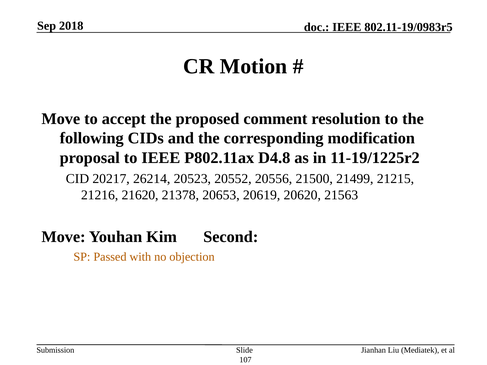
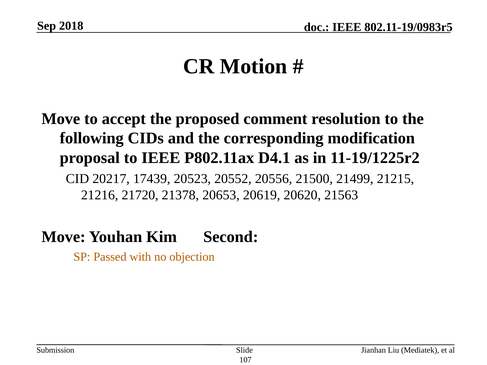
D4.8: D4.8 -> D4.1
26214: 26214 -> 17439
21620: 21620 -> 21720
